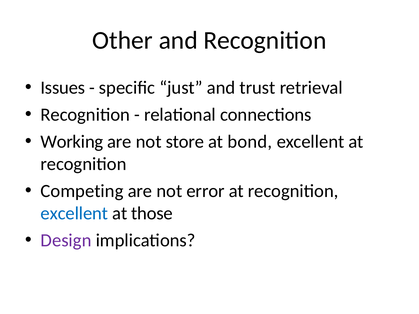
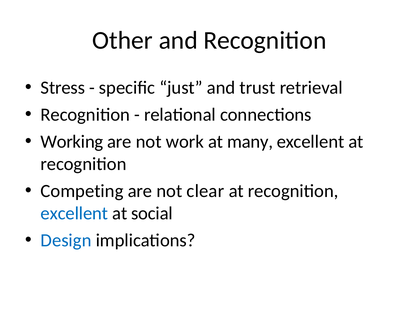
Issues: Issues -> Stress
store: store -> work
bond: bond -> many
error: error -> clear
those: those -> social
Design colour: purple -> blue
